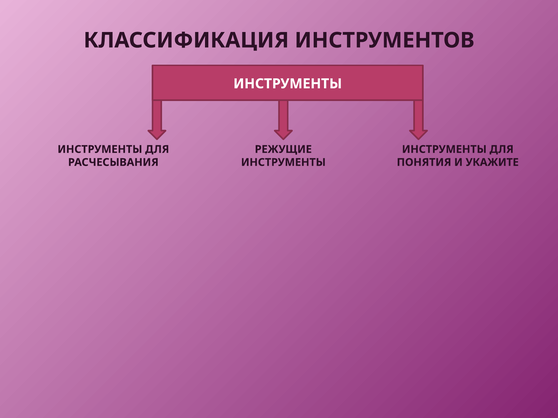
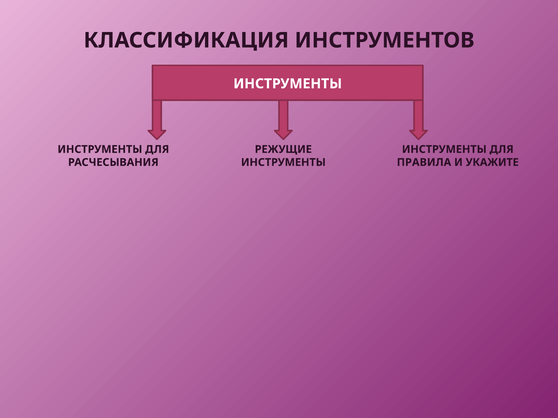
ПОНЯТИЯ: ПОНЯТИЯ -> ПРАВИЛА
